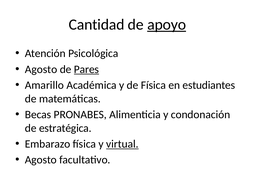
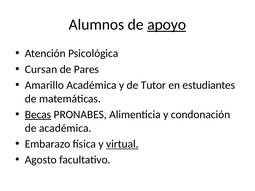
Cantidad: Cantidad -> Alumnos
Agosto at (41, 69): Agosto -> Cursan
Pares underline: present -> none
de Física: Física -> Tutor
Becas underline: none -> present
de estratégica: estratégica -> académica
